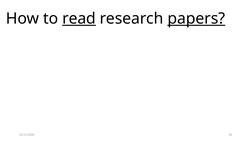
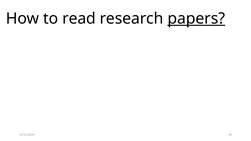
read underline: present -> none
